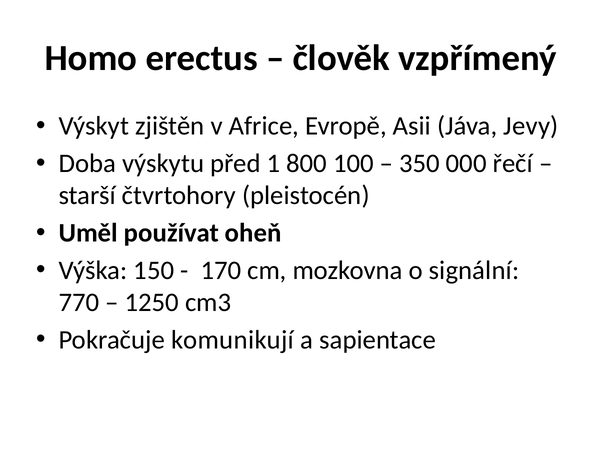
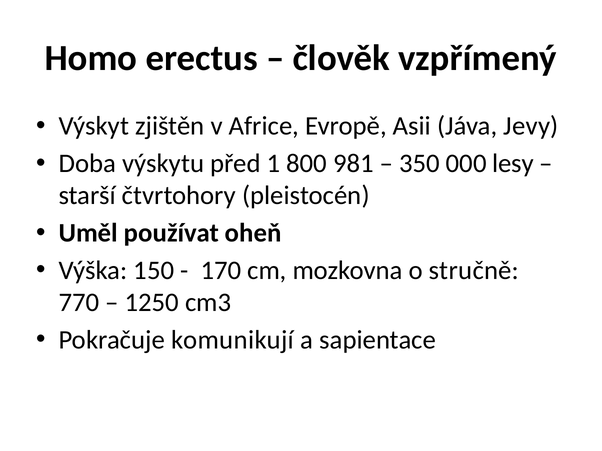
100: 100 -> 981
řečí: řečí -> lesy
signální: signální -> stručně
